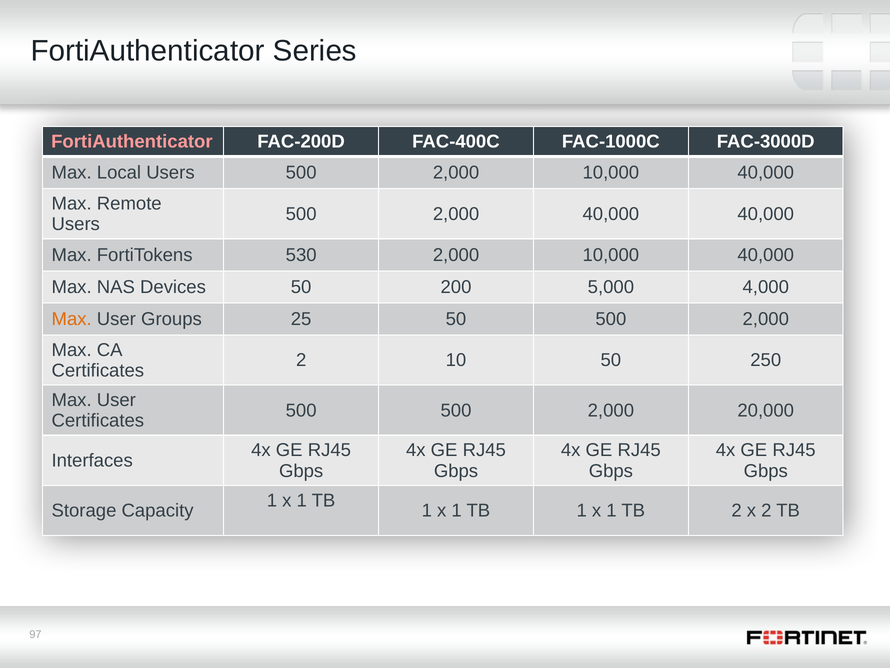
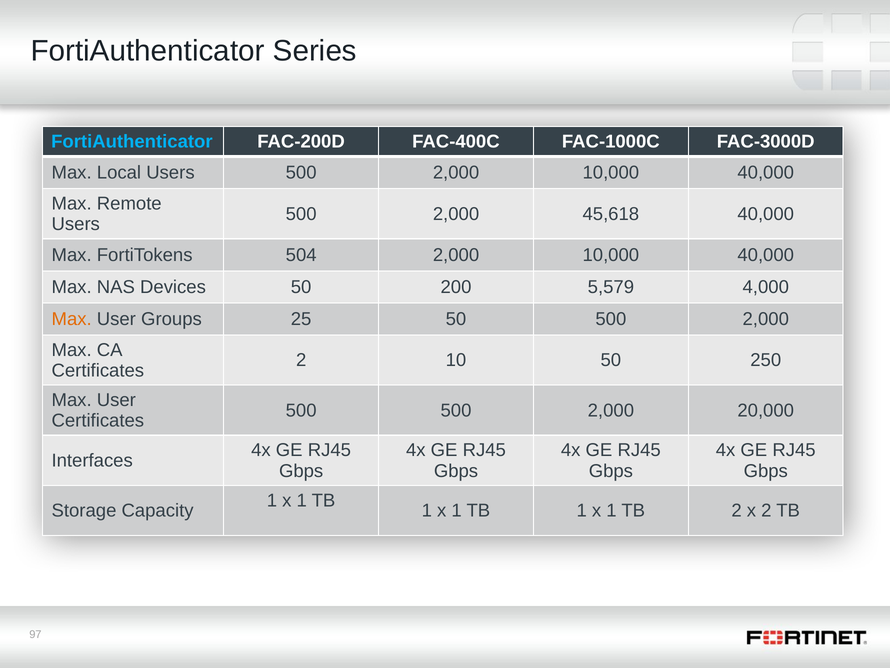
FortiAuthenticator at (132, 142) colour: pink -> light blue
2,000 40,000: 40,000 -> 45,618
530: 530 -> 504
5,000: 5,000 -> 5,579
